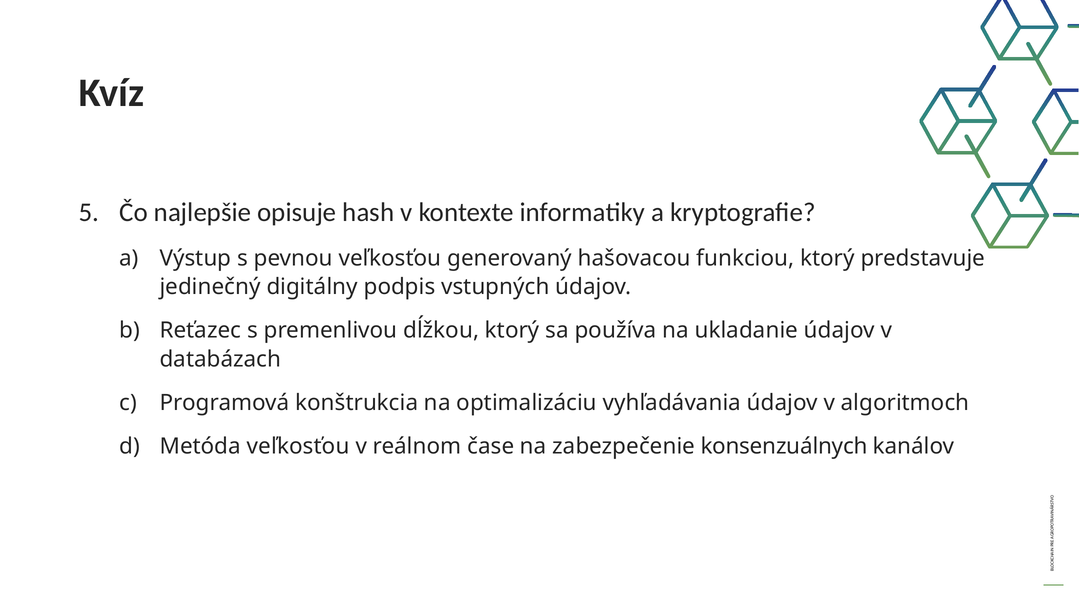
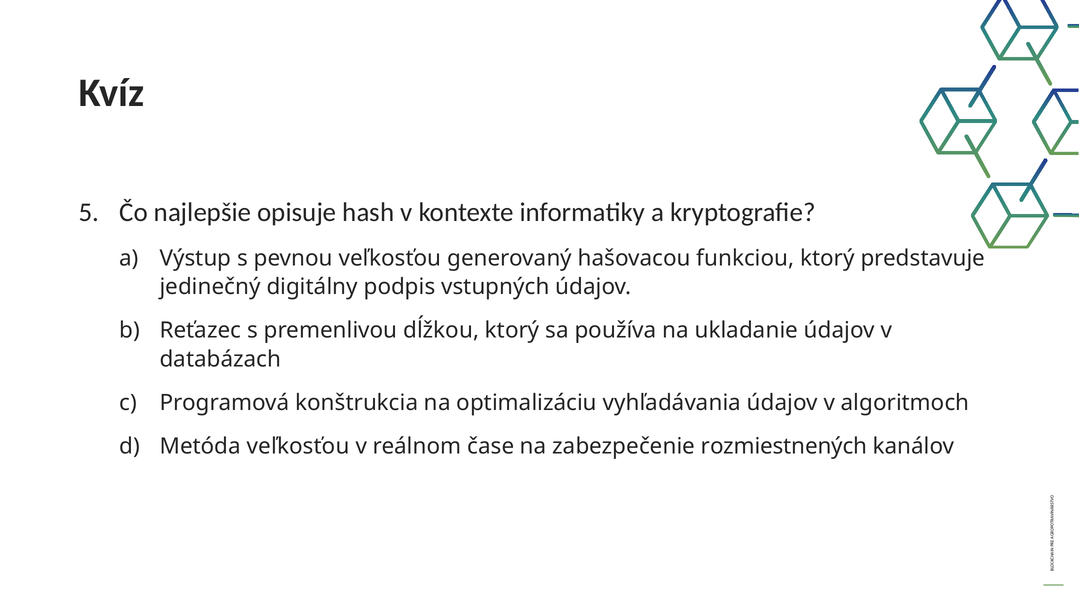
konsenzuálnych: konsenzuálnych -> rozmiestnených
